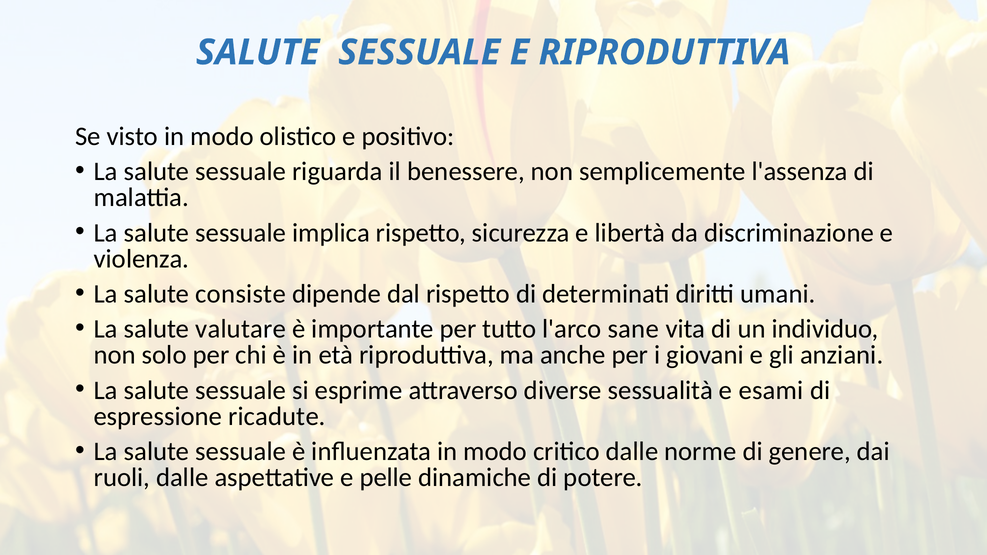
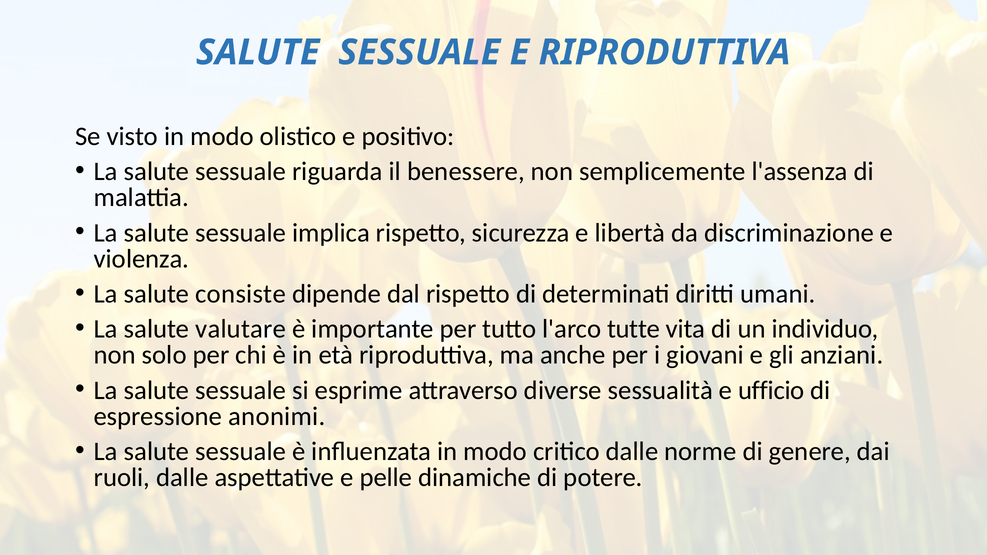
sane: sane -> tutte
esami: esami -> ufficio
ricadute: ricadute -> anonimi
